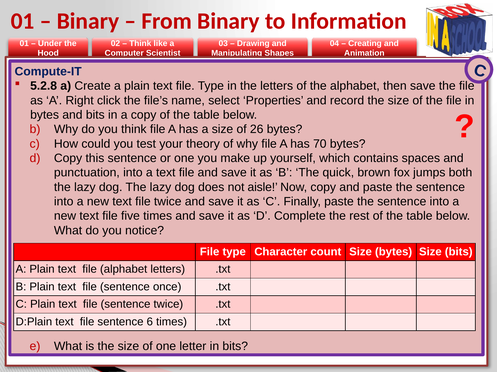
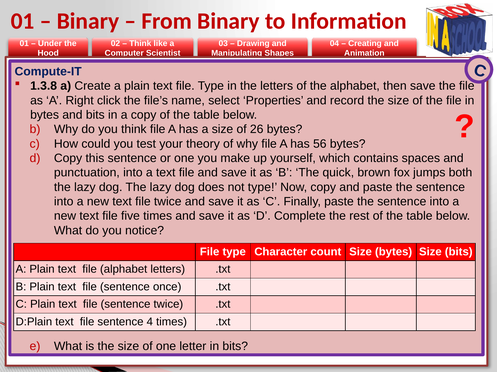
5.2.8: 5.2.8 -> 1.3.8
70: 70 -> 56
not aisle: aisle -> type
6: 6 -> 4
